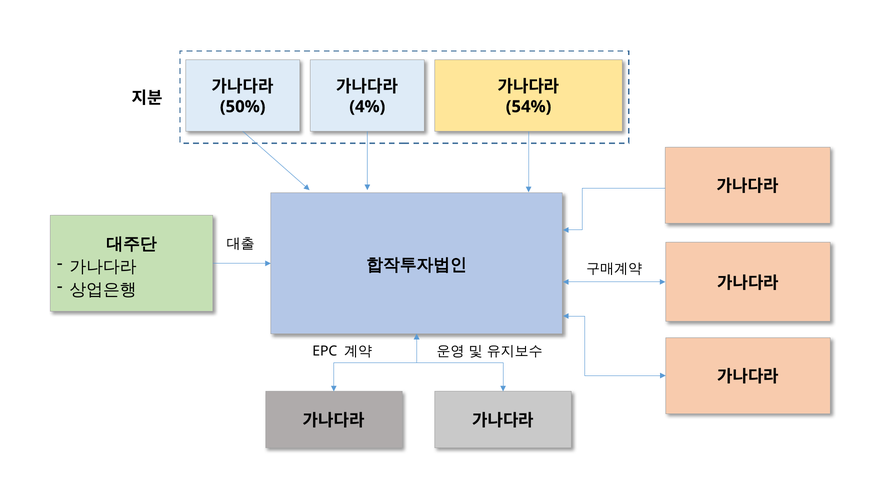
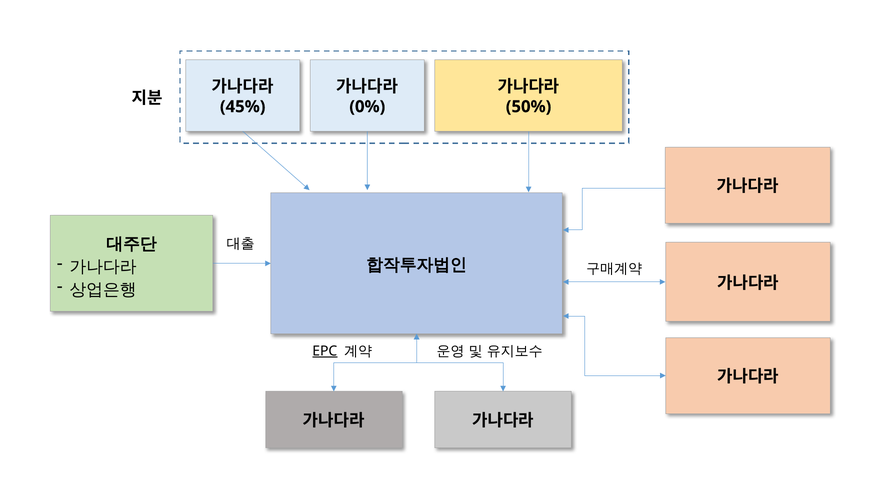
50%: 50% -> 45%
4%: 4% -> 0%
54%: 54% -> 50%
EPC underline: none -> present
